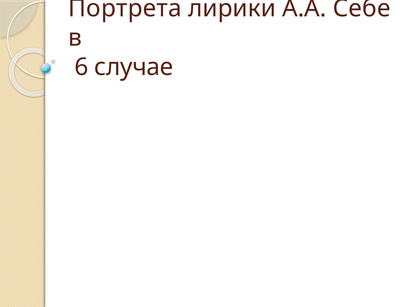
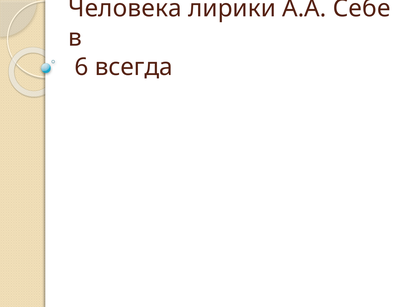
Портрета: Портрета -> Человека
случае: случае -> всегда
